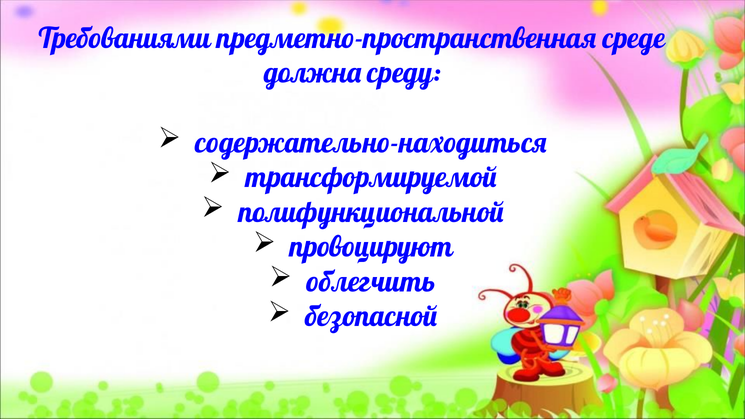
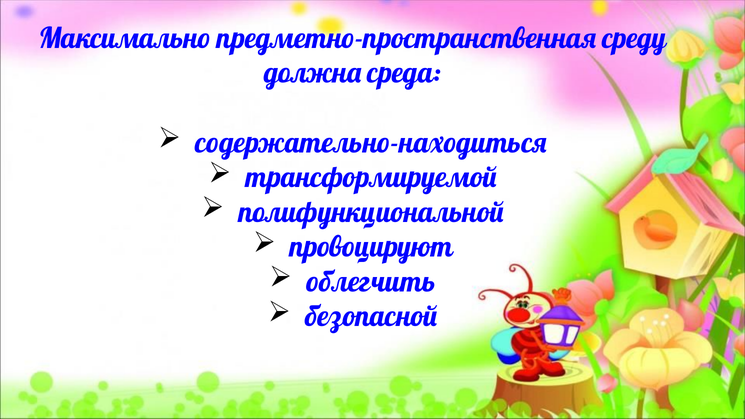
Требованиями: Требованиями -> Максимально
среде: среде -> среду
среду: среду -> среда
